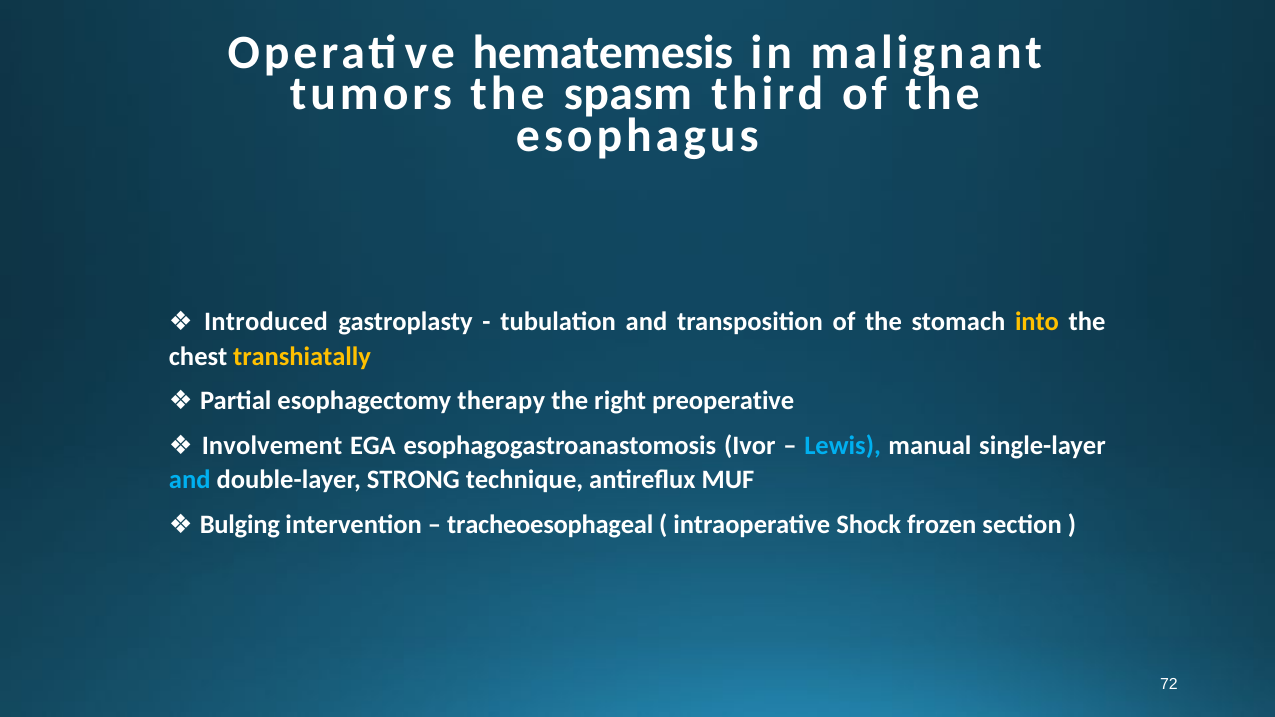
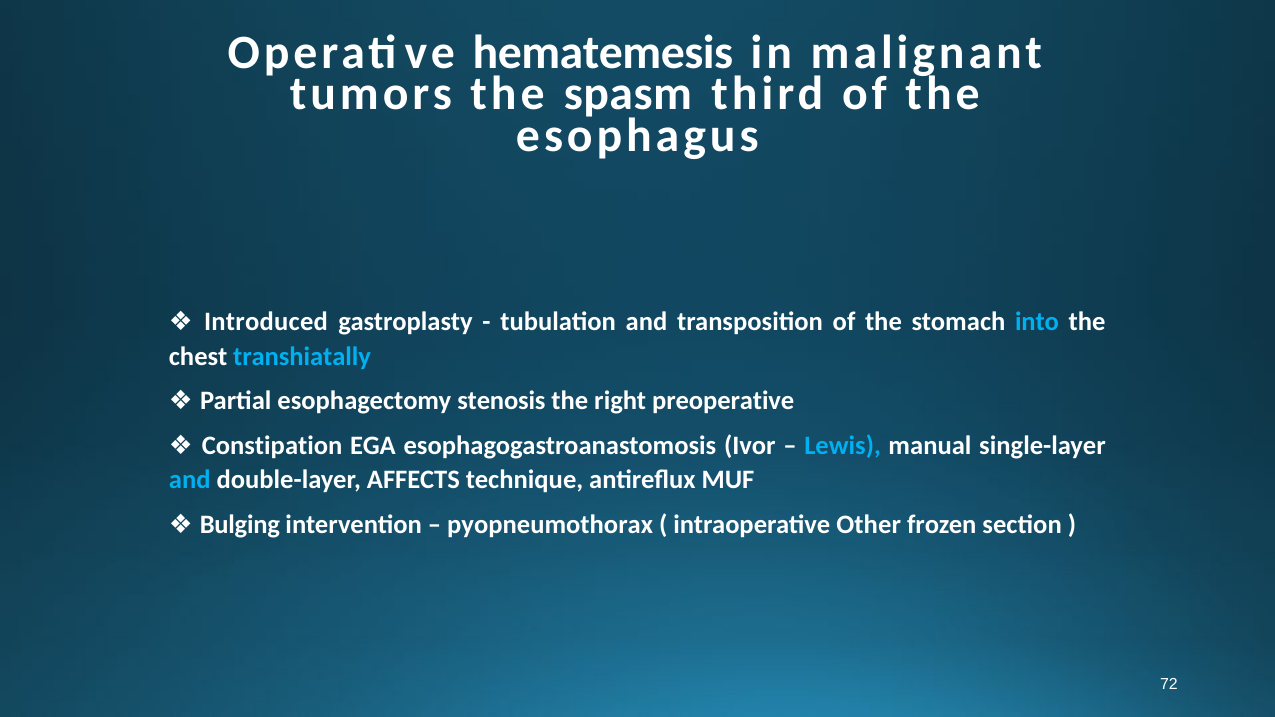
into colour: yellow -> light blue
transhiatally colour: yellow -> light blue
therapy: therapy -> stenosis
Involvement: Involvement -> Constipation
STRONG: STRONG -> AFFECTS
tracheoesophageal: tracheoesophageal -> pyopneumothorax
Shock: Shock -> Other
